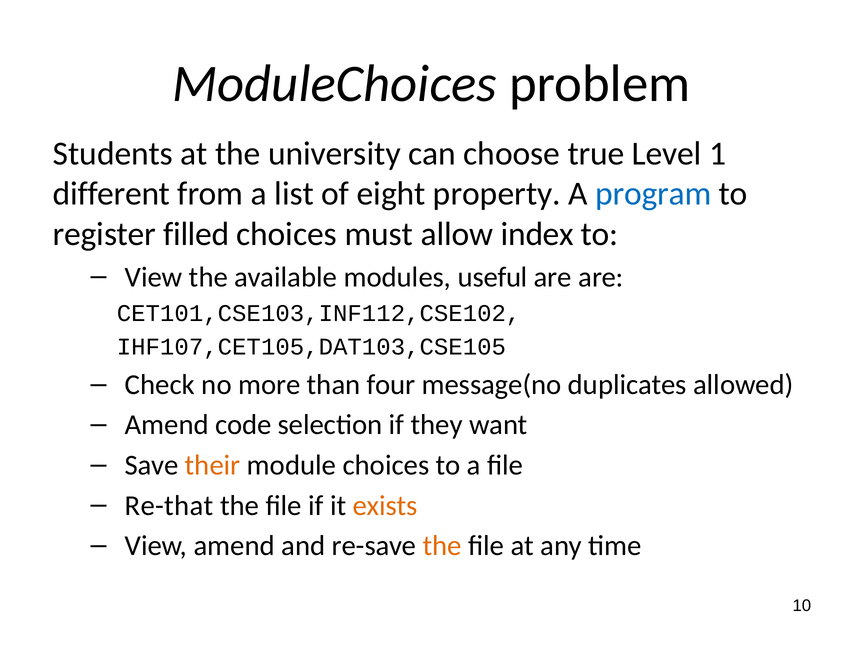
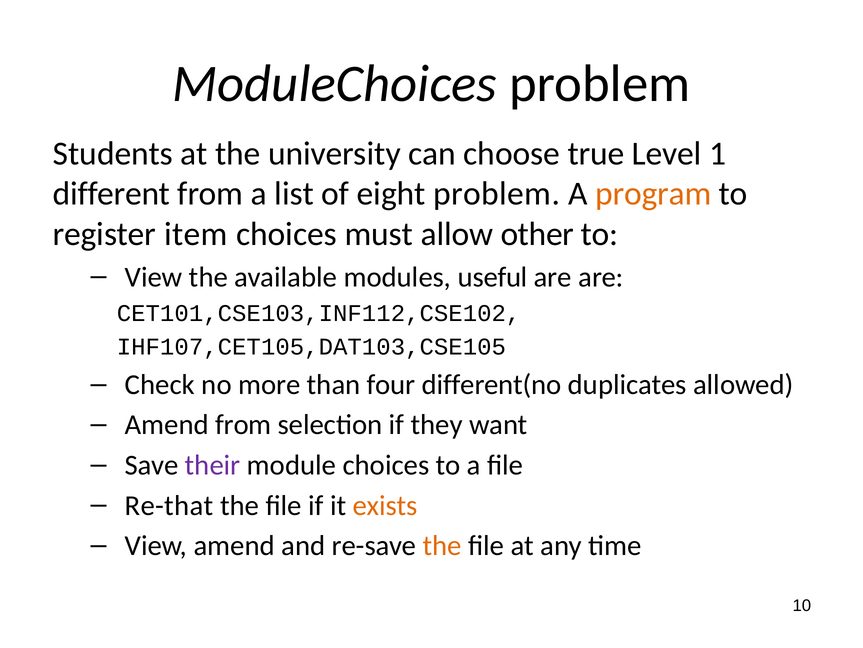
eight property: property -> problem
program colour: blue -> orange
filled: filled -> item
index: index -> other
message(no: message(no -> different(no
Amend code: code -> from
their colour: orange -> purple
